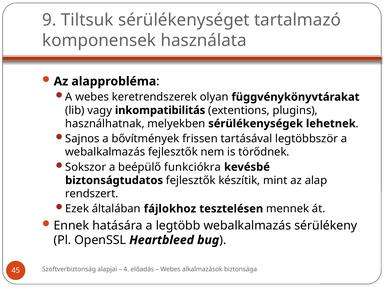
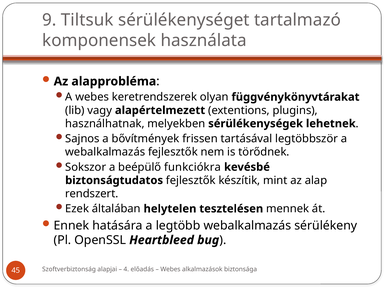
inkompatibilitás: inkompatibilitás -> alapértelmezett
fájlokhoz: fájlokhoz -> helytelen
